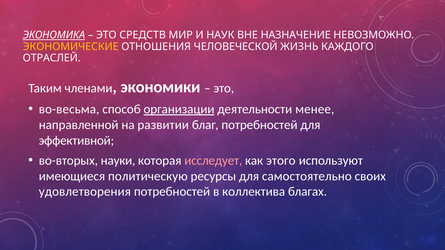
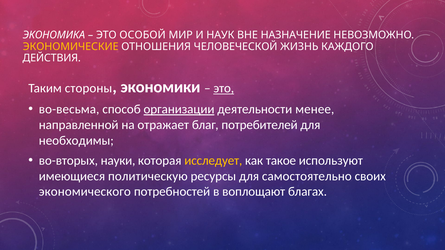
ЭКОНОМИКА underline: present -> none
СРЕДСТВ: СРЕДСТВ -> ОСОБОЙ
ОТРАСЛЕЙ: ОТРАСЛЕЙ -> ДЕЙСТВИЯ
членами: членами -> стороны
это at (224, 88) underline: none -> present
развитии: развитии -> отражает
благ потребностей: потребностей -> потребителей
эффективной: эффективной -> необходимы
исследует colour: pink -> yellow
этого: этого -> такое
удовлетворения: удовлетворения -> экономического
коллектива: коллектива -> воплощают
